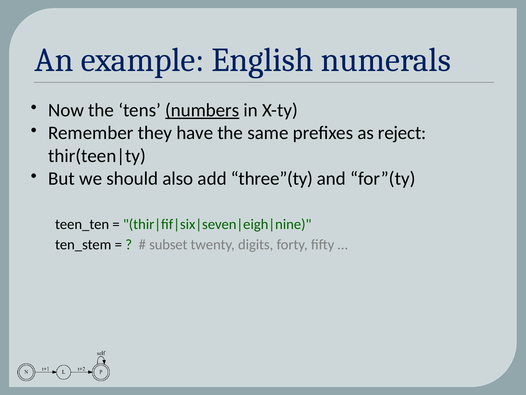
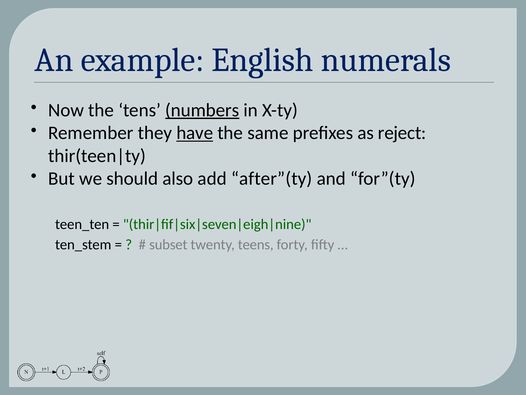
have underline: none -> present
three”(ty: three”(ty -> after”(ty
digits: digits -> teens
